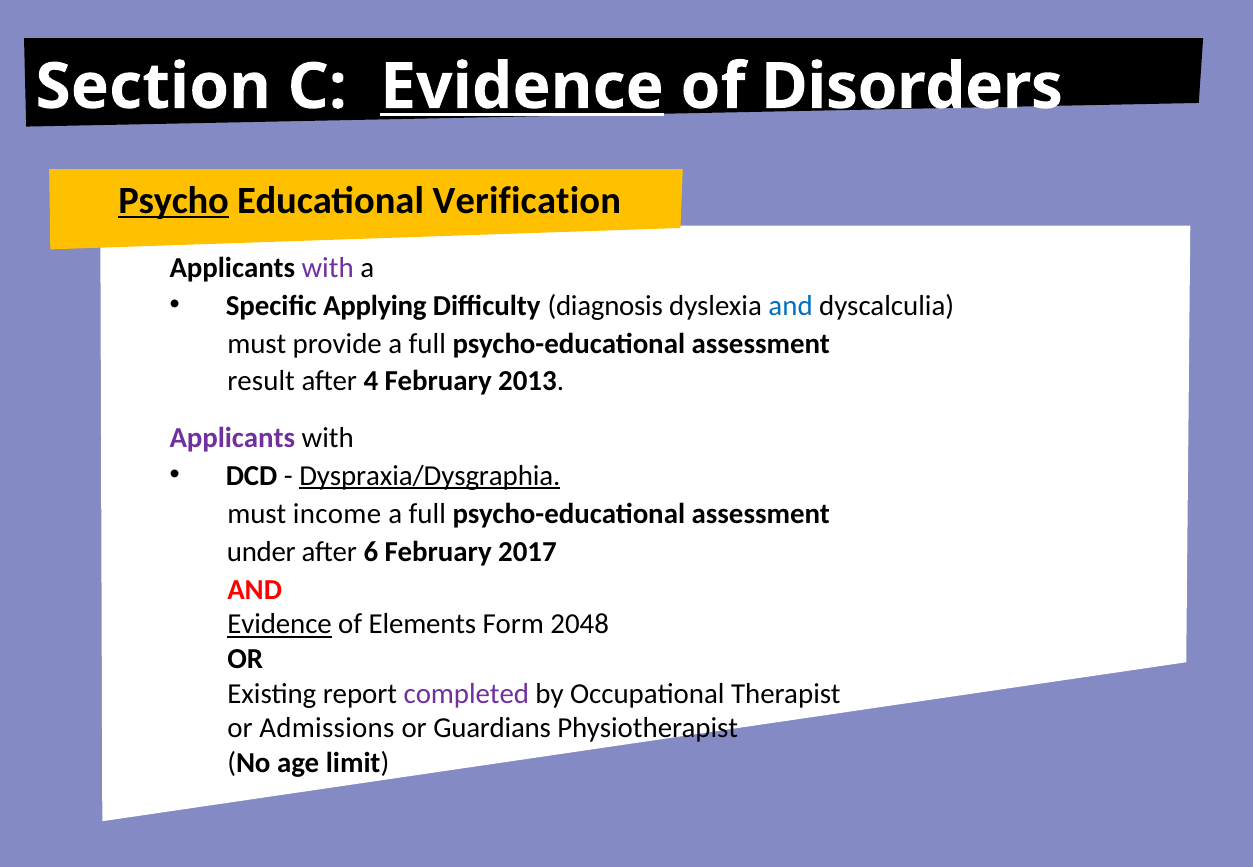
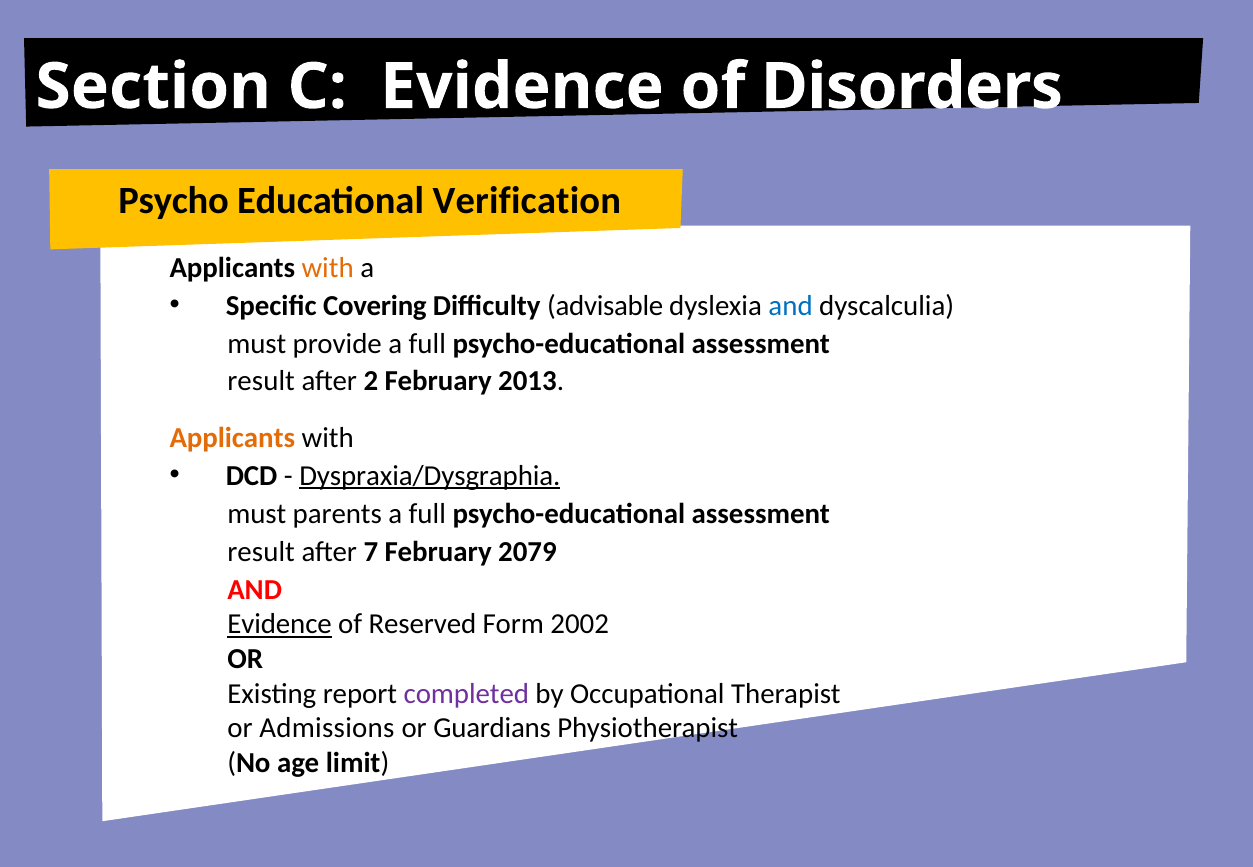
Evidence at (522, 87) underline: present -> none
Psycho underline: present -> none
with at (328, 268) colour: purple -> orange
Applying: Applying -> Covering
diagnosis: diagnosis -> advisable
4: 4 -> 2
Applicants at (232, 438) colour: purple -> orange
income: income -> parents
under at (261, 552): under -> result
6: 6 -> 7
2017: 2017 -> 2079
Elements: Elements -> Reserved
2048: 2048 -> 2002
